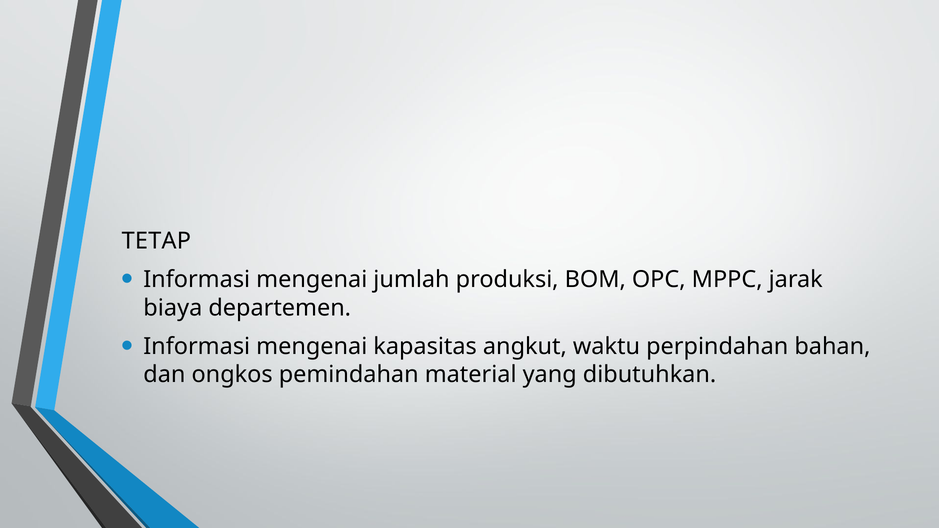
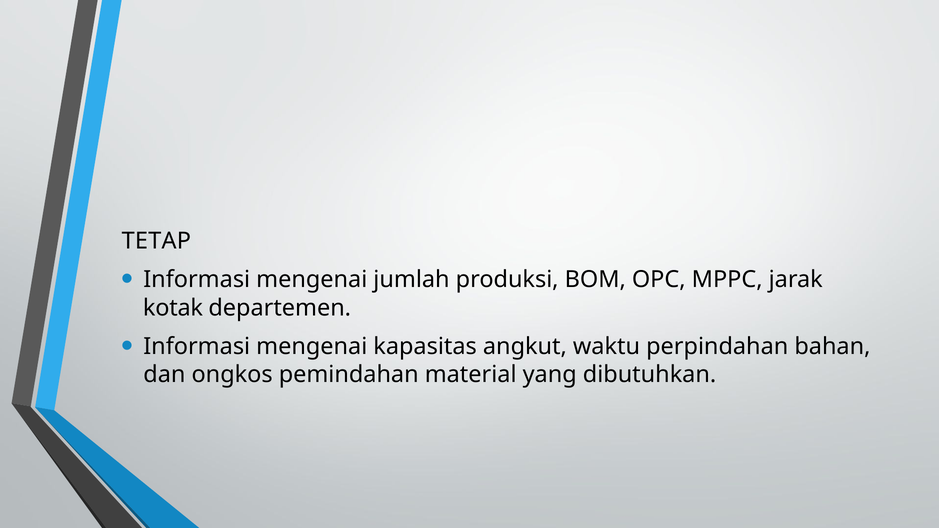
biaya: biaya -> kotak
